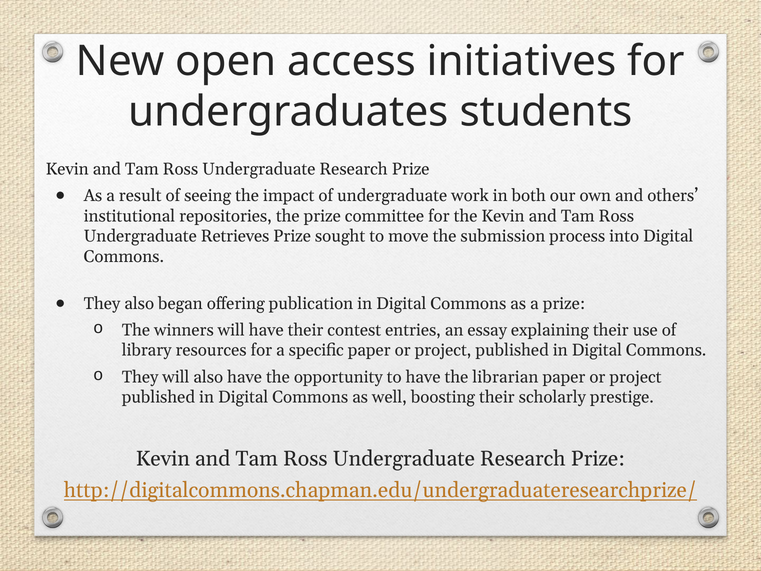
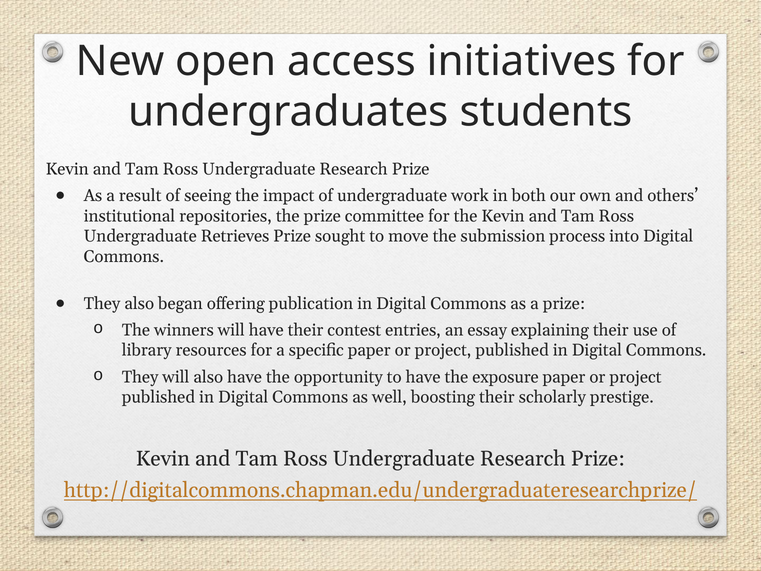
librarian: librarian -> exposure
